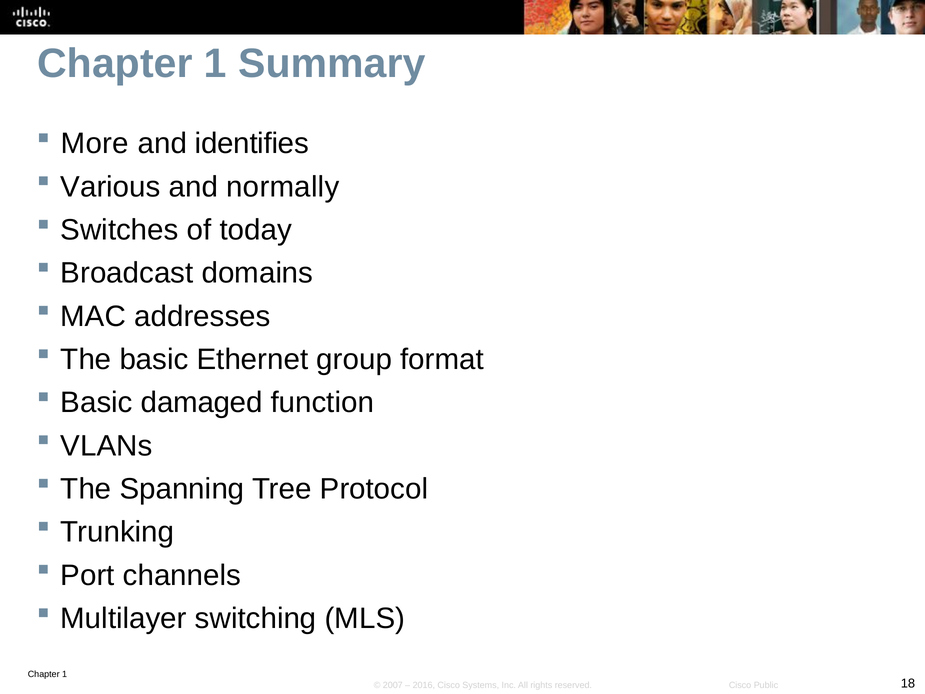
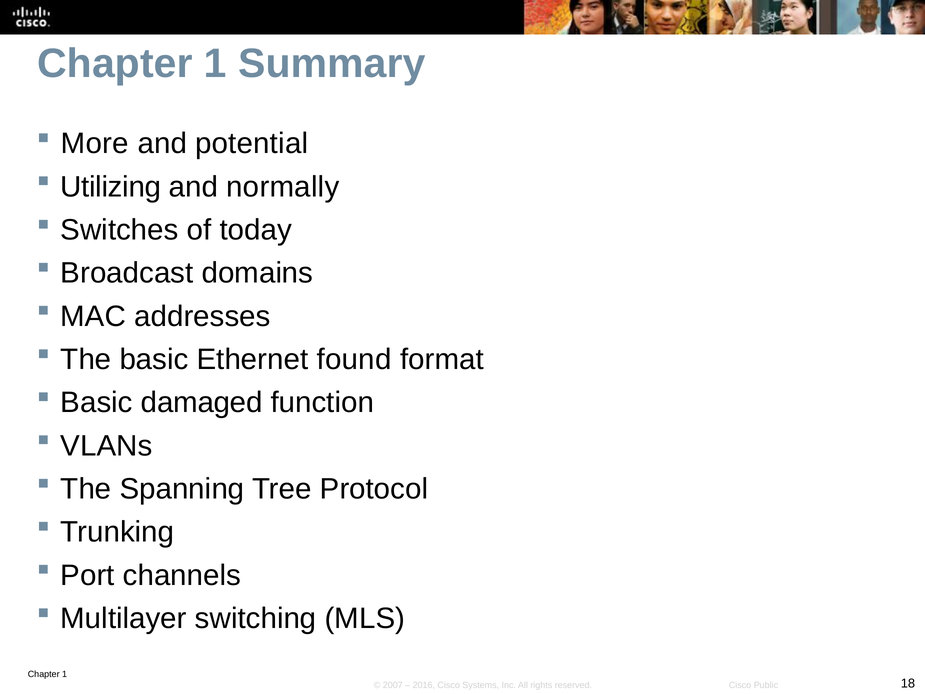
identifies: identifies -> potential
Various: Various -> Utilizing
group: group -> found
